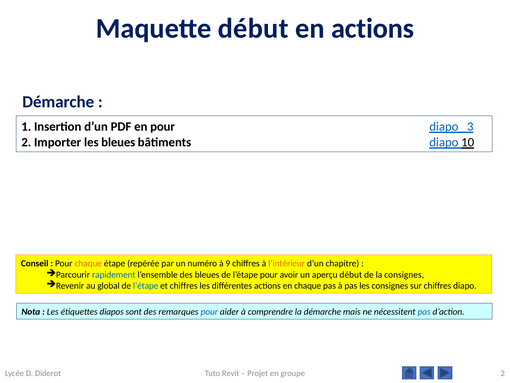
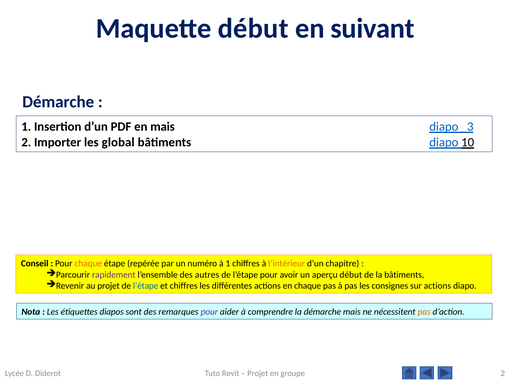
en actions: actions -> suivant
en pour: pour -> mais
les bleues: bleues -> global
à 9: 9 -> 1
rapidement colour: blue -> purple
des bleues: bleues -> autres
la consignes: consignes -> bâtiments
au global: global -> projet
sur chiffres: chiffres -> actions
pour at (209, 311) colour: blue -> purple
pas at (424, 311) colour: blue -> orange
